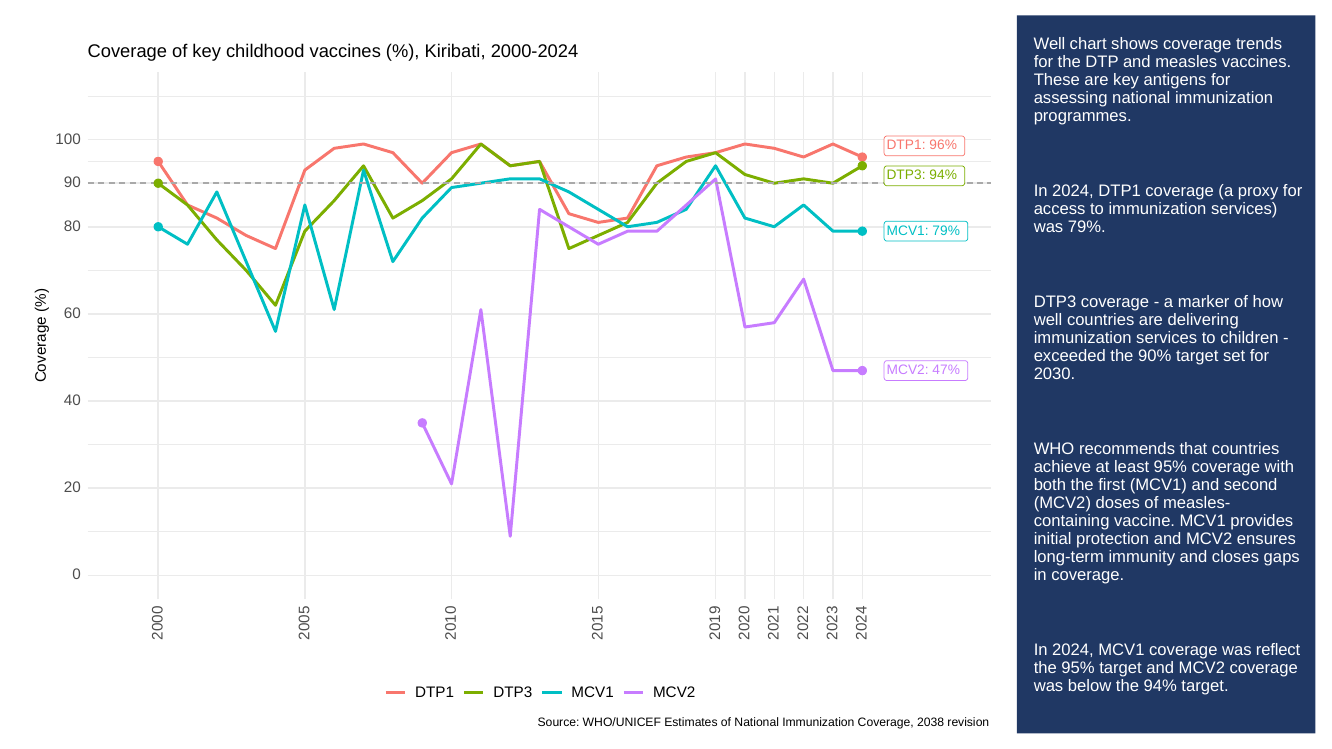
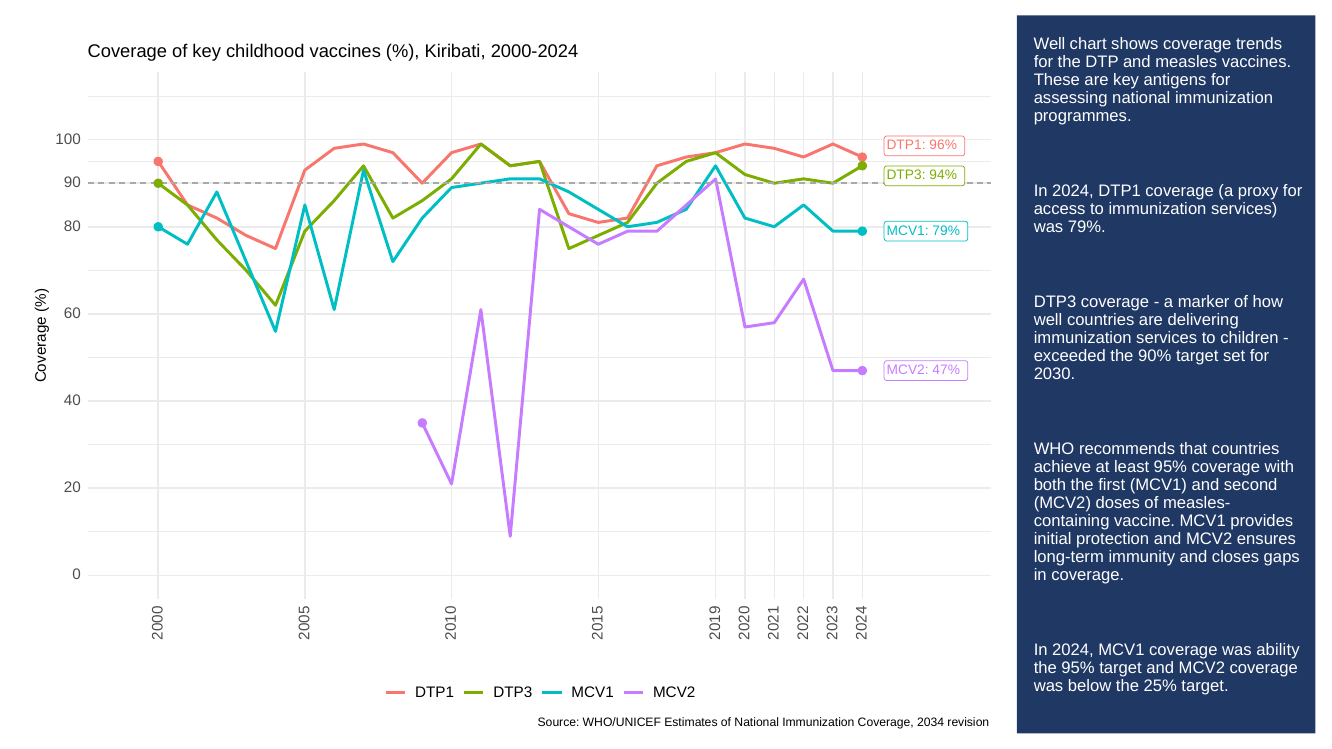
reflect: reflect -> ability
the 94%: 94% -> 25%
2038: 2038 -> 2034
